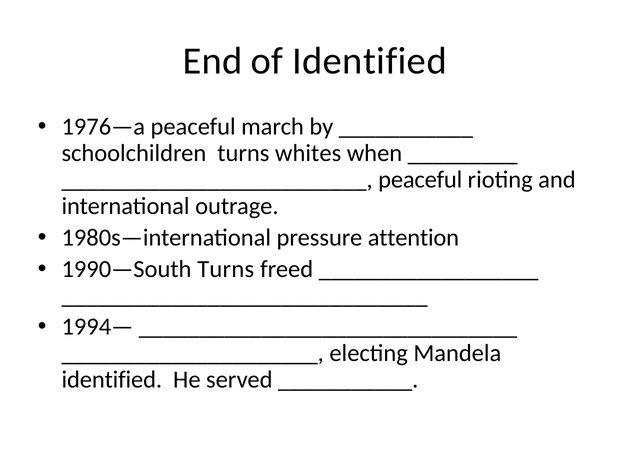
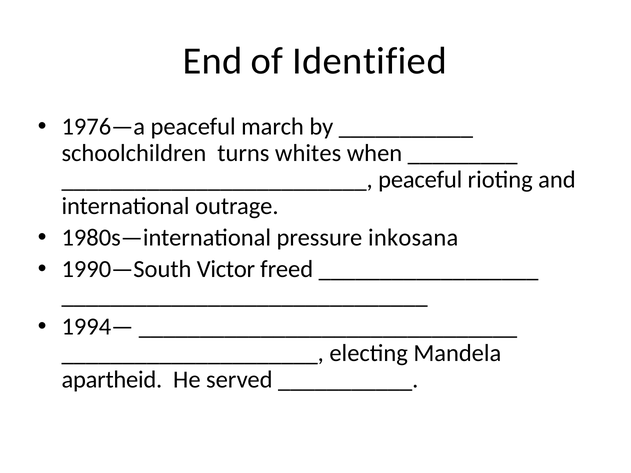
attention: attention -> inkosana
1990—South Turns: Turns -> Victor
identified at (112, 380): identified -> apartheid
